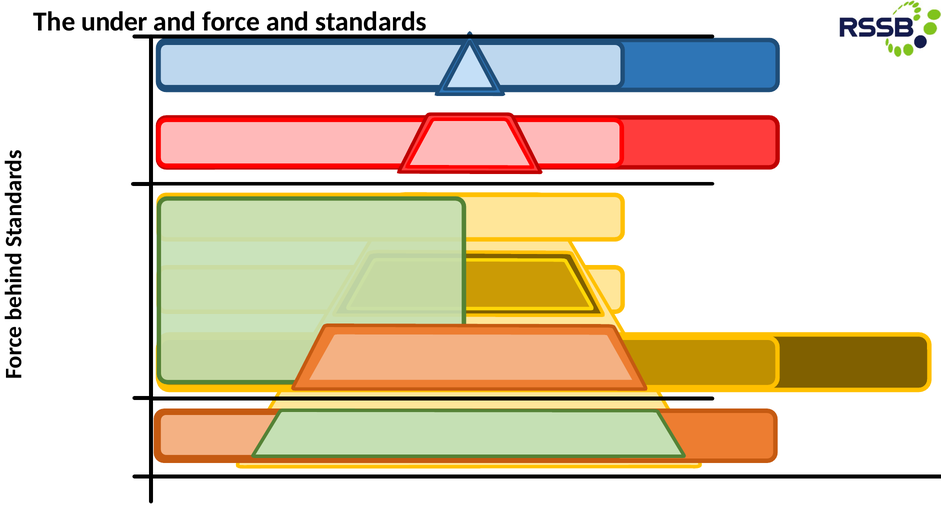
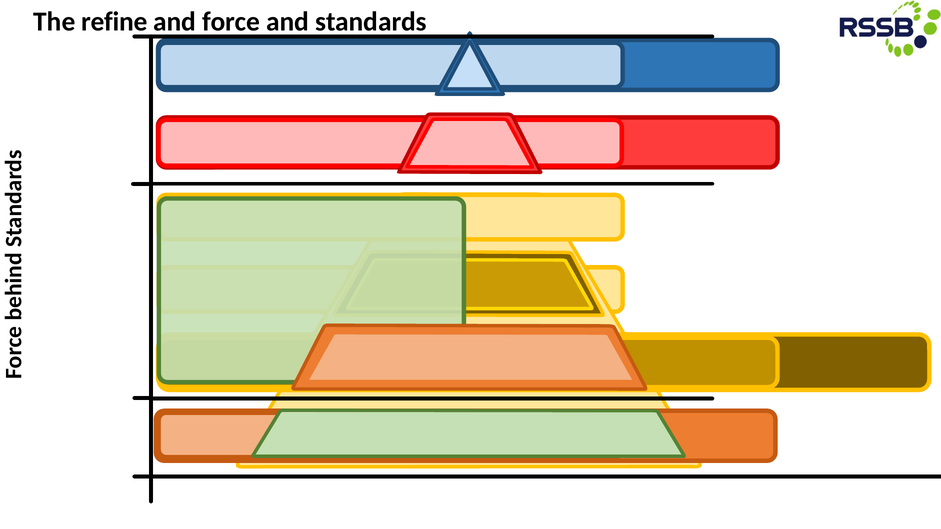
under: under -> refine
